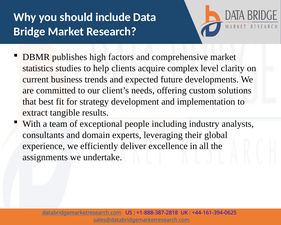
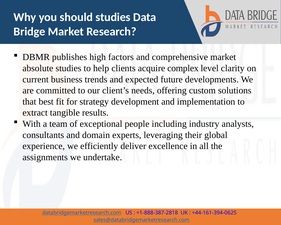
should include: include -> studies
statistics: statistics -> absolute
